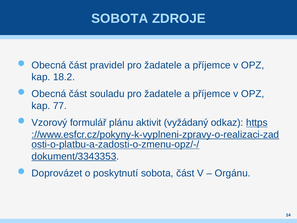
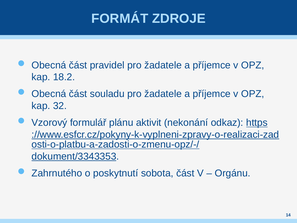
SOBOTA at (120, 18): SOBOTA -> FORMÁT
77: 77 -> 32
vyžádaný: vyžádaný -> nekonání
Doprovázet: Doprovázet -> Zahrnutého
